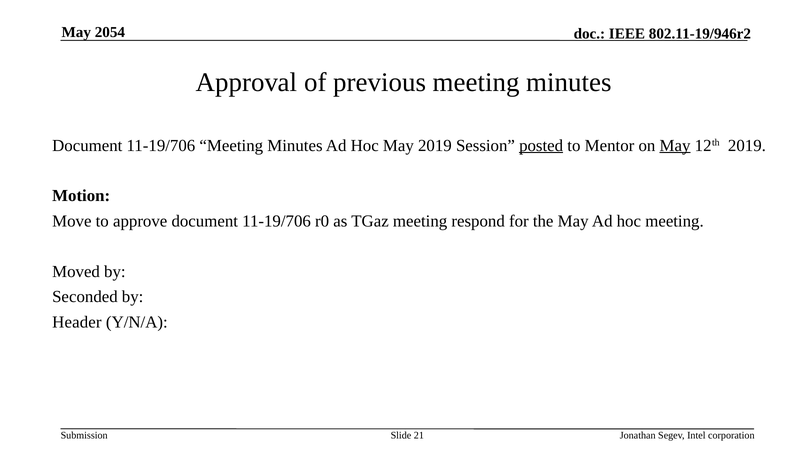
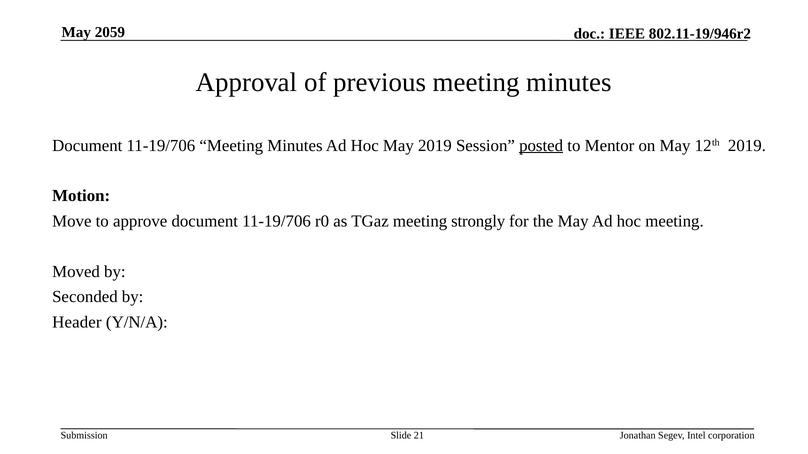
2054: 2054 -> 2059
May at (675, 146) underline: present -> none
respond: respond -> strongly
